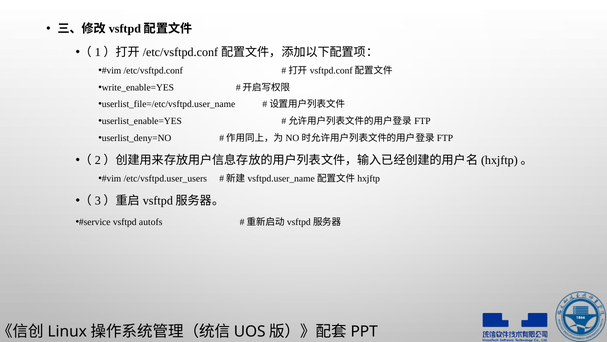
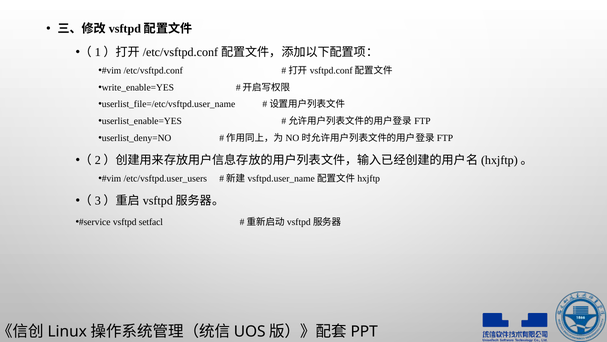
autofs: autofs -> setfacl
